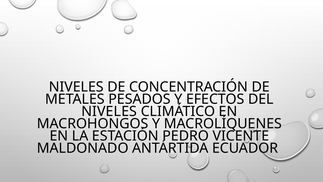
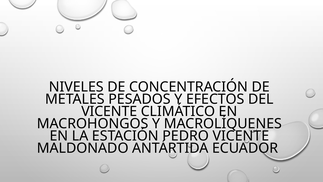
NIVELES at (109, 111): NIVELES -> VICENTE
